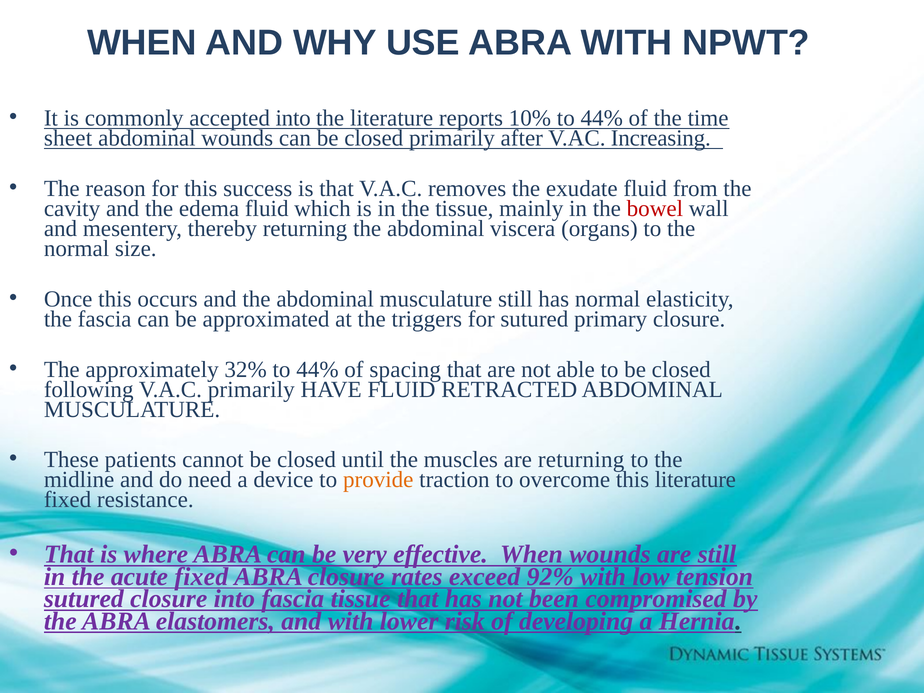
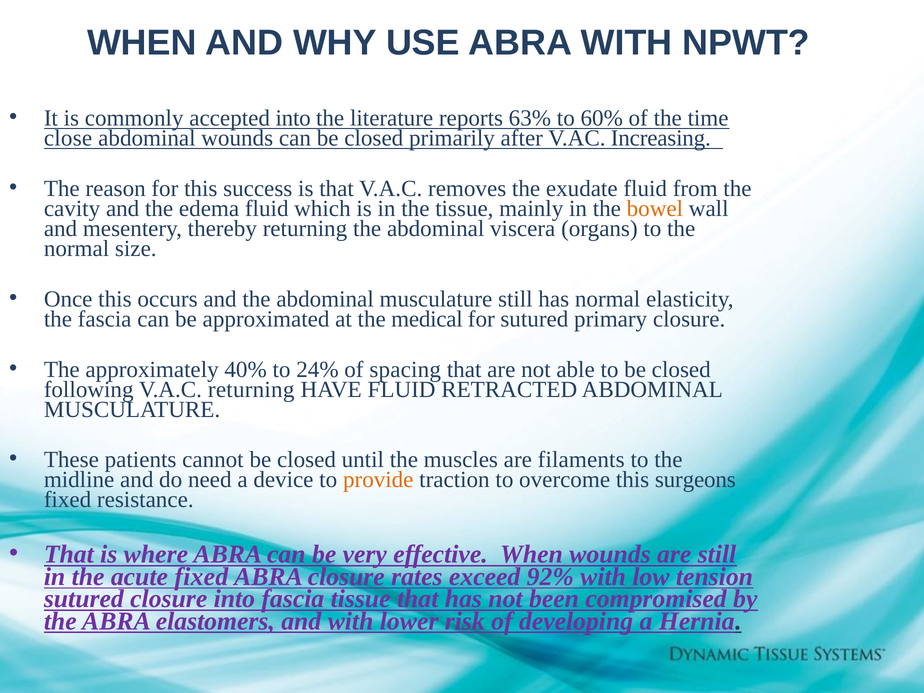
10%: 10% -> 63%
44% at (602, 118): 44% -> 60%
sheet: sheet -> close
bowel colour: red -> orange
triggers: triggers -> medical
32%: 32% -> 40%
44% at (317, 369): 44% -> 24%
V.A.C primarily: primarily -> returning
are returning: returning -> filaments
this literature: literature -> surgeons
